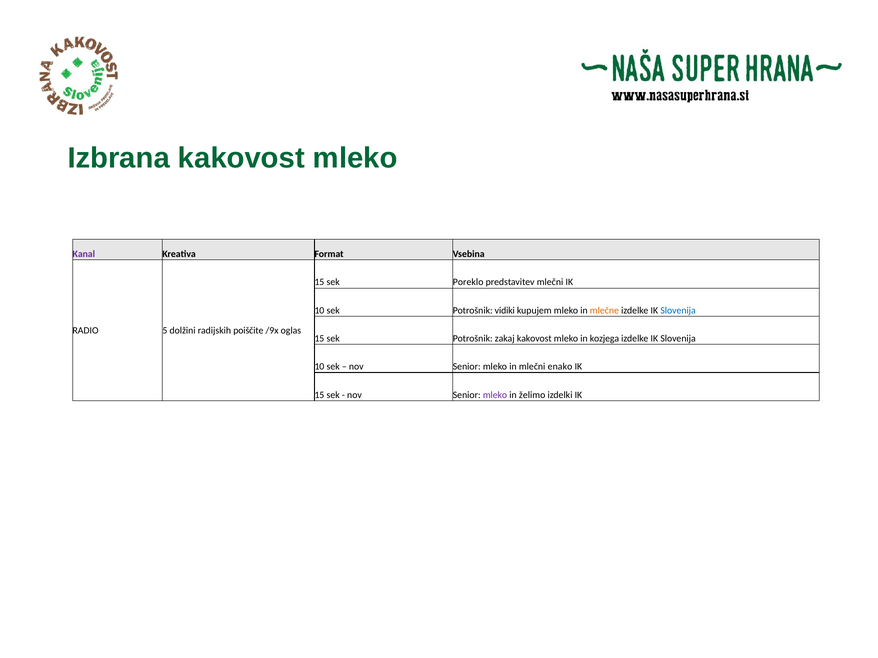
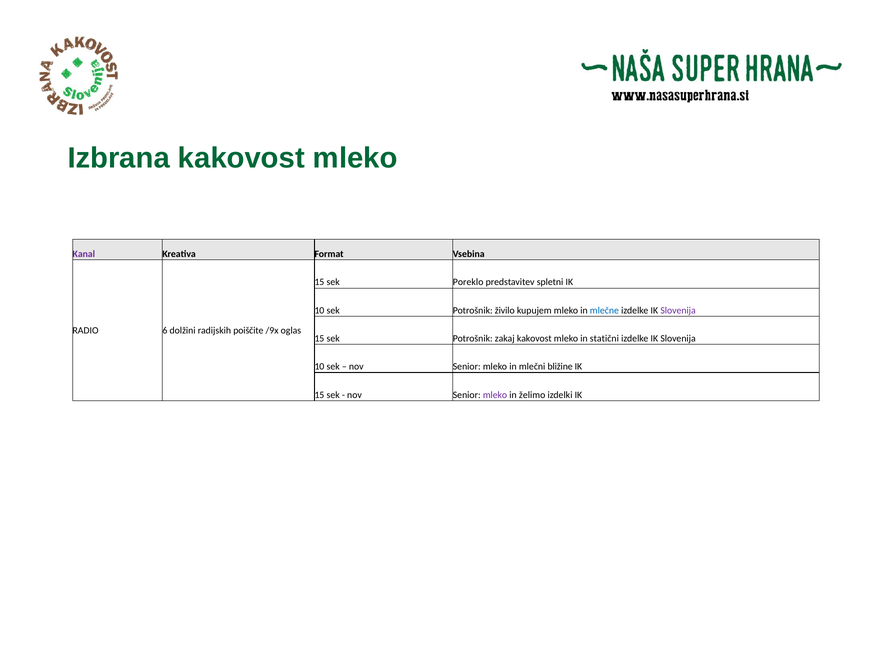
predstavitev mlečni: mlečni -> spletni
vidiki: vidiki -> živilo
mlečne colour: orange -> blue
Slovenija at (678, 311) colour: blue -> purple
5: 5 -> 6
kozjega: kozjega -> statični
enako: enako -> bližine
